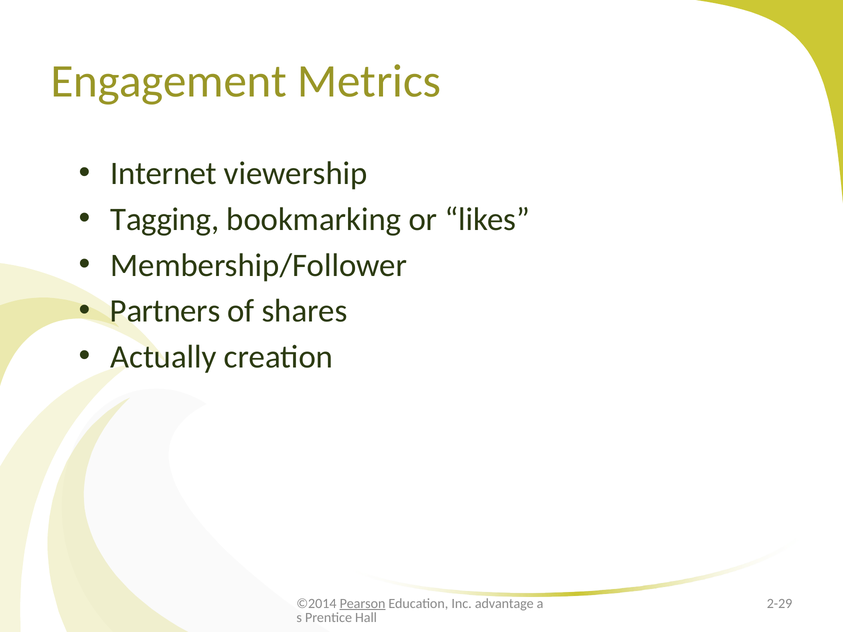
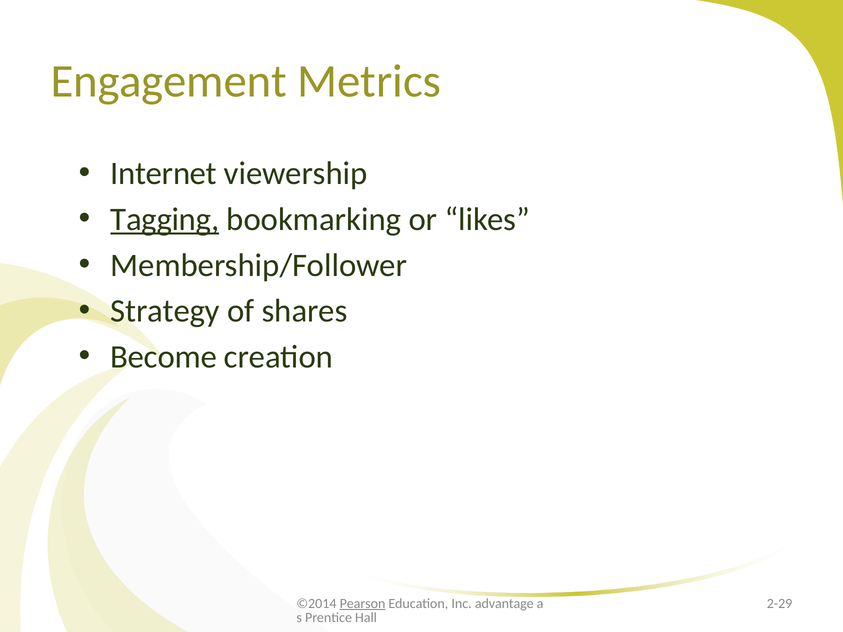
Tagging underline: none -> present
Partners: Partners -> Strategy
Actually: Actually -> Become
